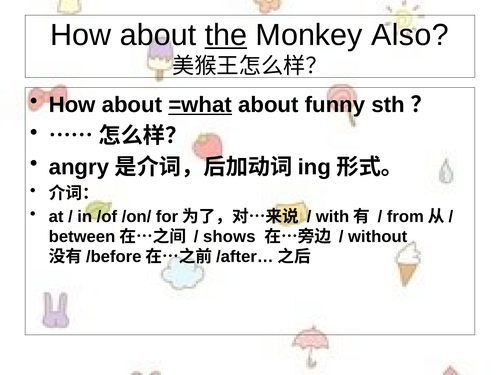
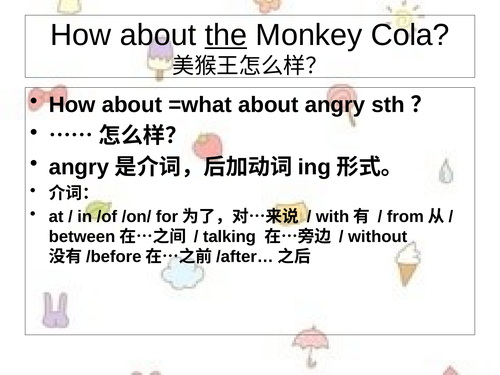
Also: Also -> Cola
=what underline: present -> none
about funny: funny -> angry
shows: shows -> talking
